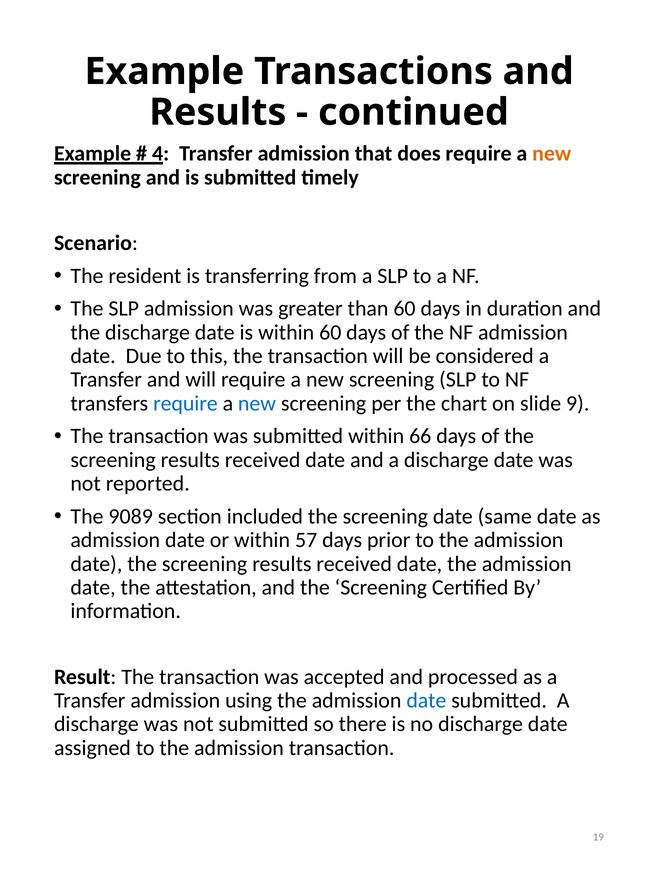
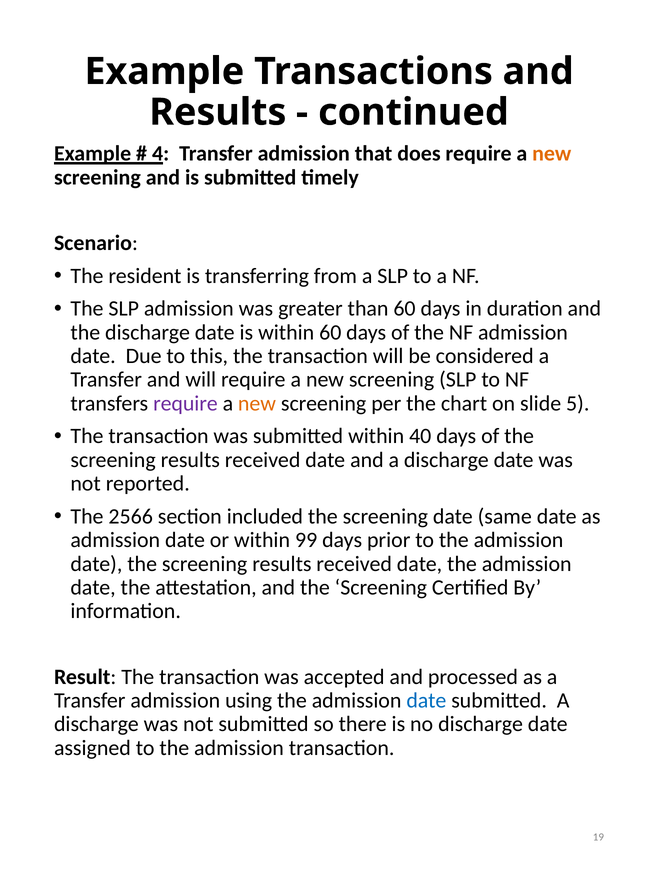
require at (185, 404) colour: blue -> purple
new at (257, 404) colour: blue -> orange
9: 9 -> 5
66: 66 -> 40
9089: 9089 -> 2566
57: 57 -> 99
